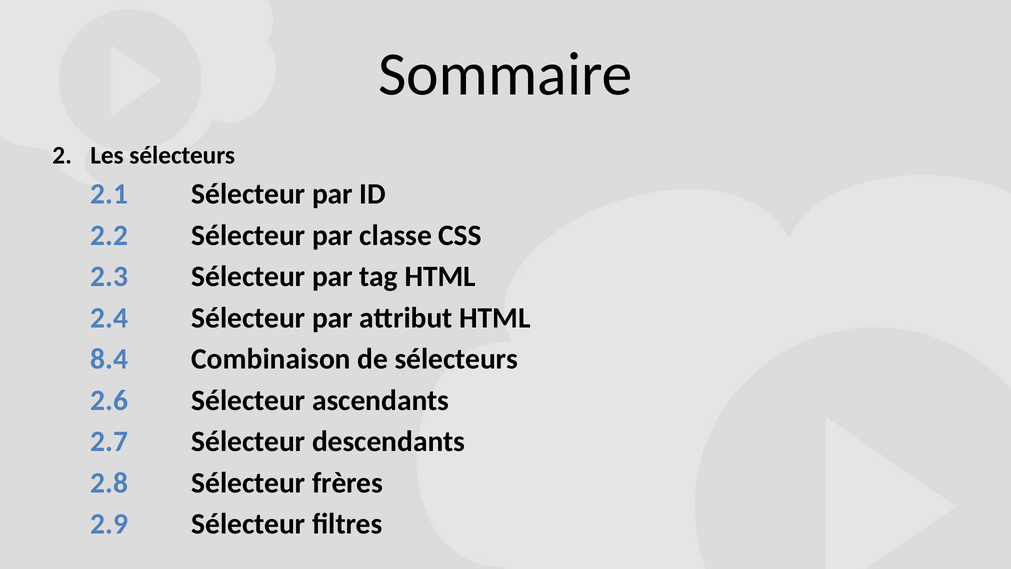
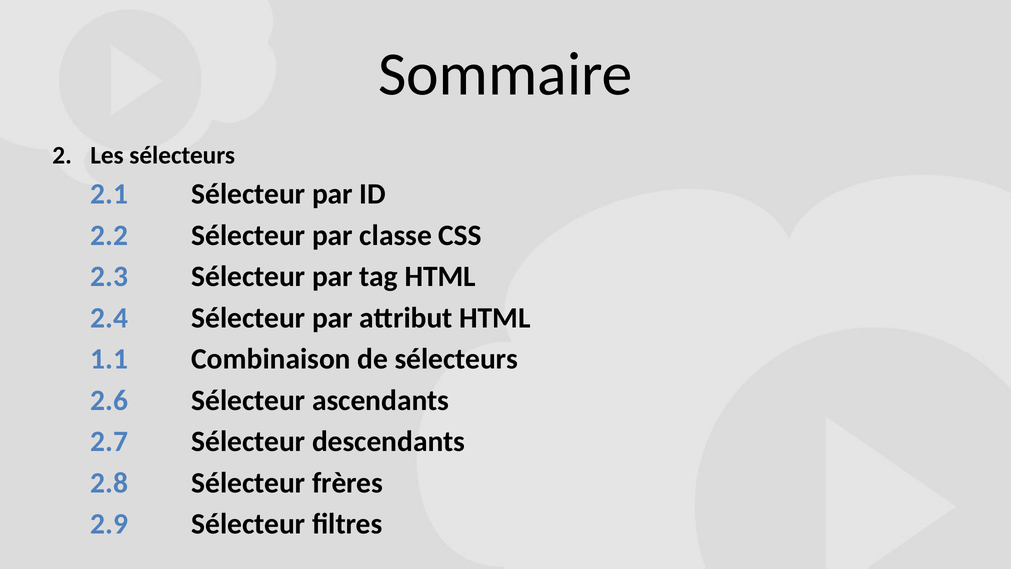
8.4: 8.4 -> 1.1
